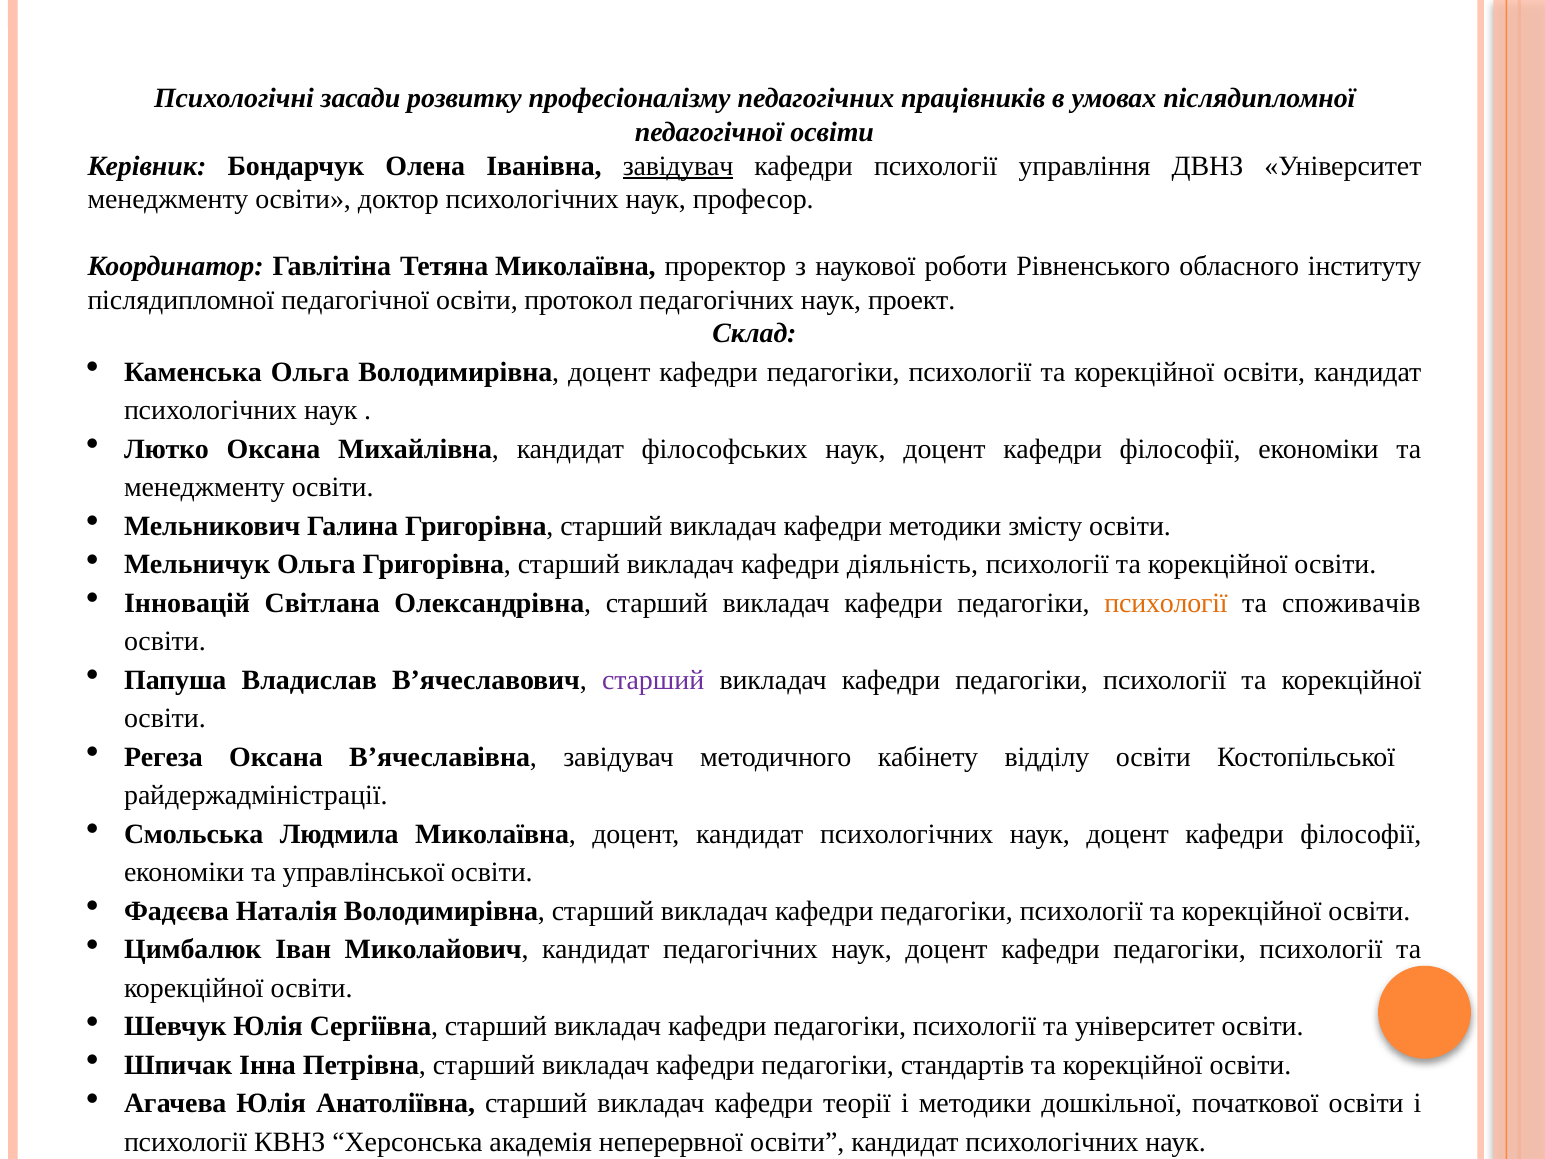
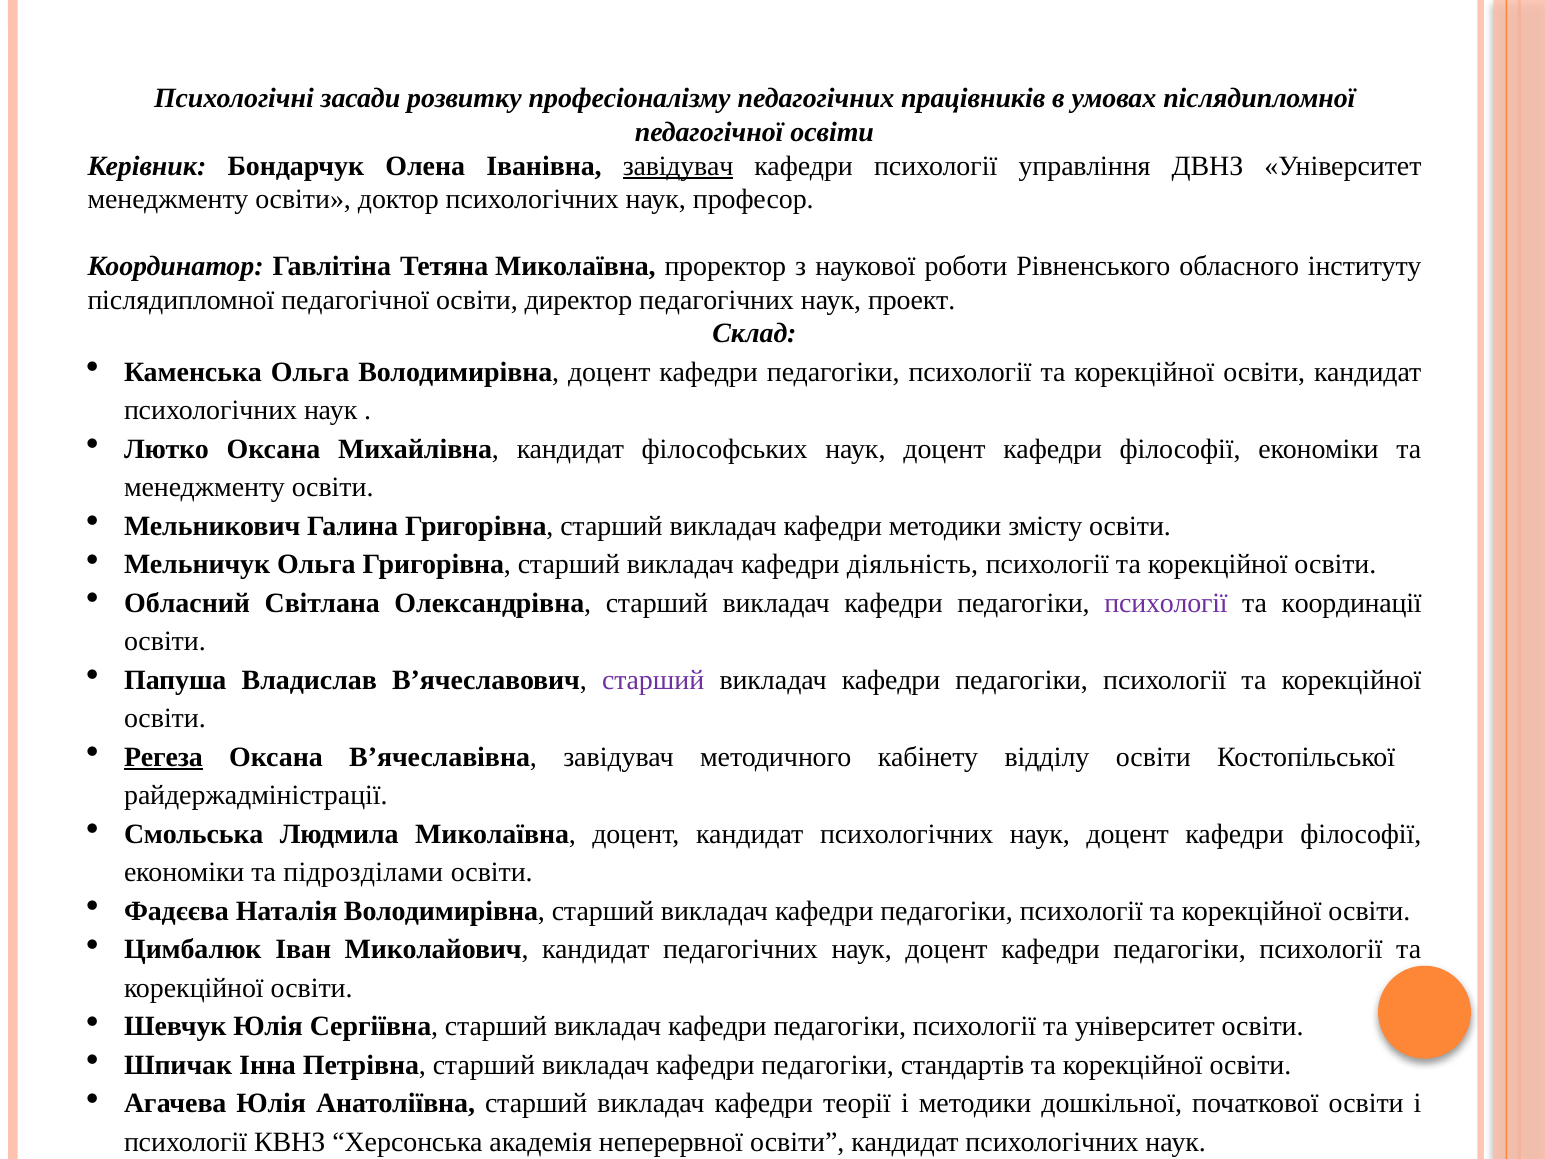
протокол: протокол -> директор
Інновацій: Інновацій -> Обласний
психології at (1166, 603) colour: orange -> purple
споживачів: споживачів -> координації
Регеза underline: none -> present
управлінської: управлінської -> підрозділами
